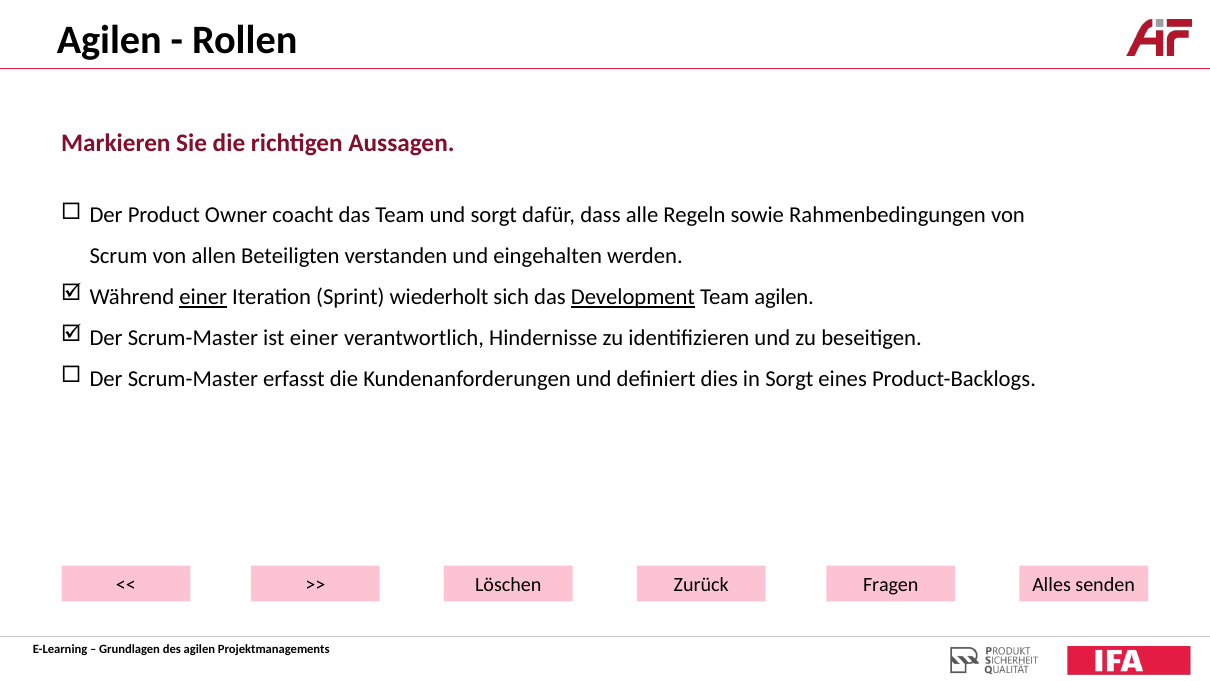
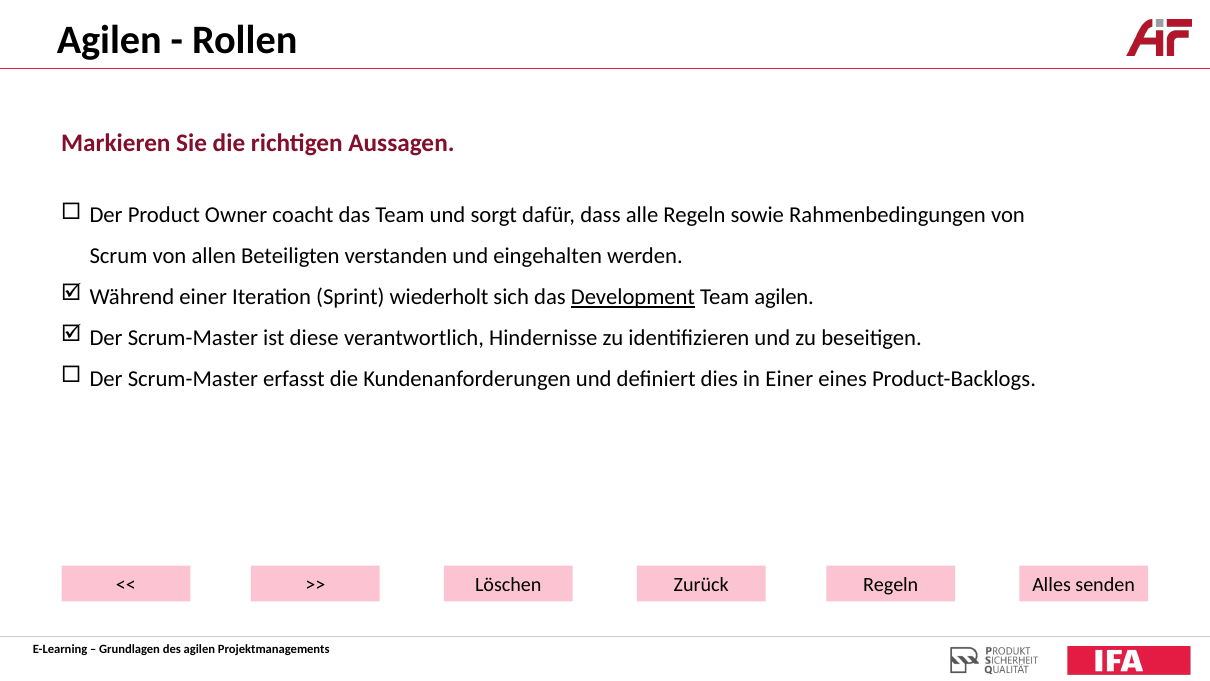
einer at (203, 297) underline: present -> none
ist einer: einer -> diese
in Sorgt: Sorgt -> Einer
Fragen at (891, 585): Fragen -> Regeln
